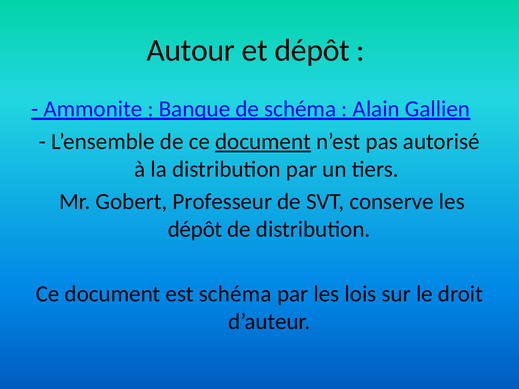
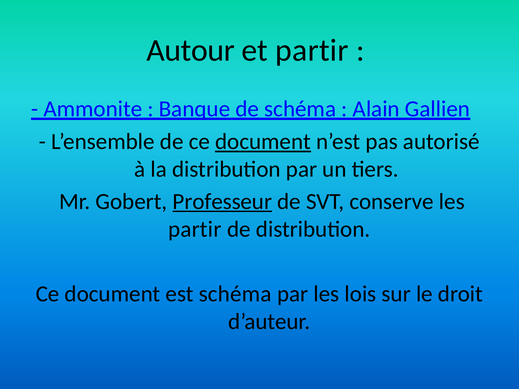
et dépôt: dépôt -> partir
Professeur underline: none -> present
dépôt at (195, 229): dépôt -> partir
